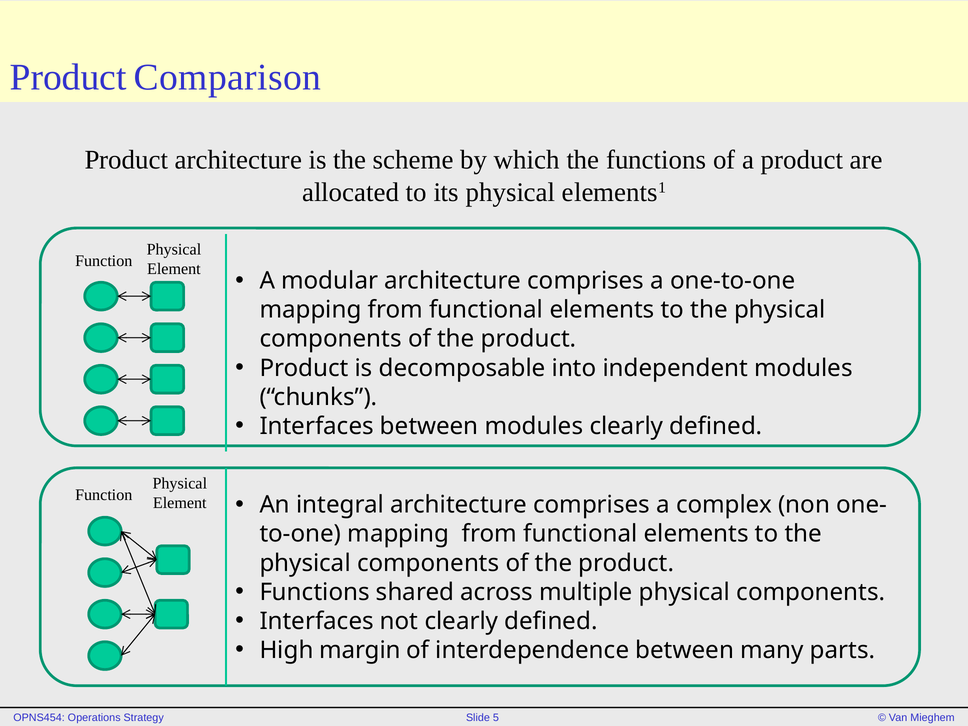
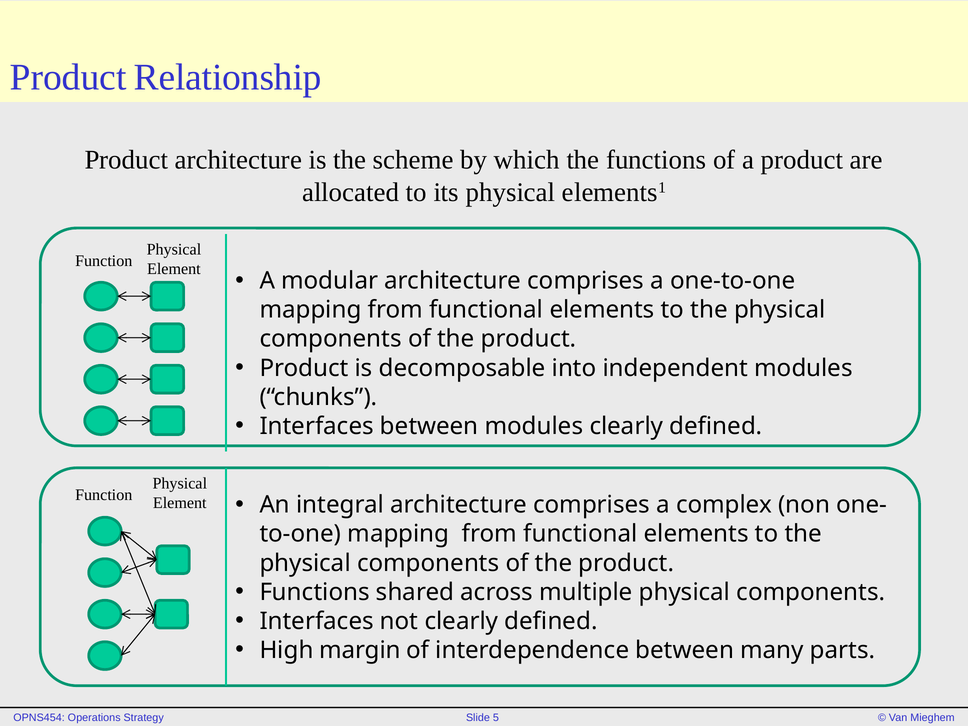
Comparison: Comparison -> Relationship
